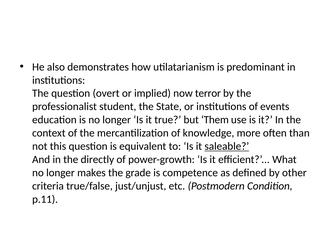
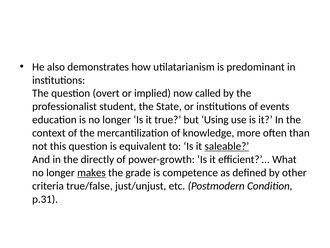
terror: terror -> called
Them: Them -> Using
makes underline: none -> present
p.11: p.11 -> p.31
